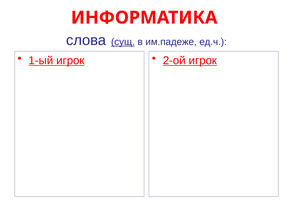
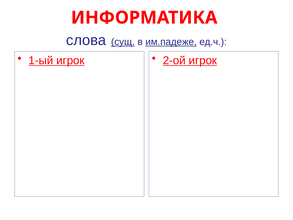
им.падеже underline: none -> present
